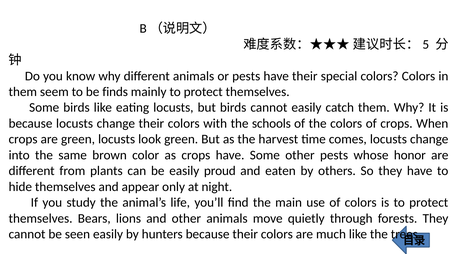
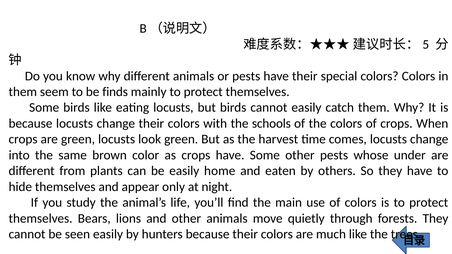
honor: honor -> under
proud: proud -> home
